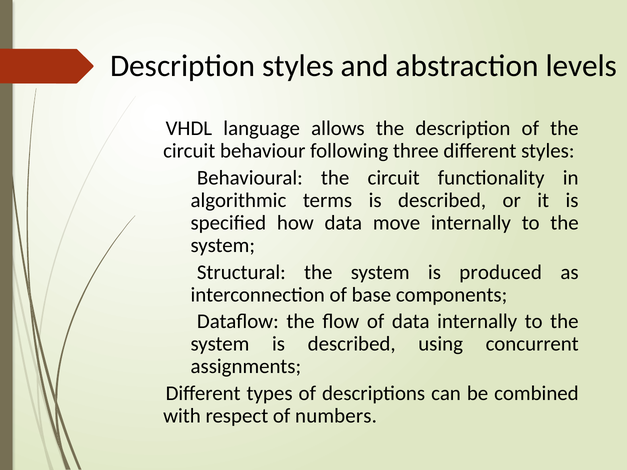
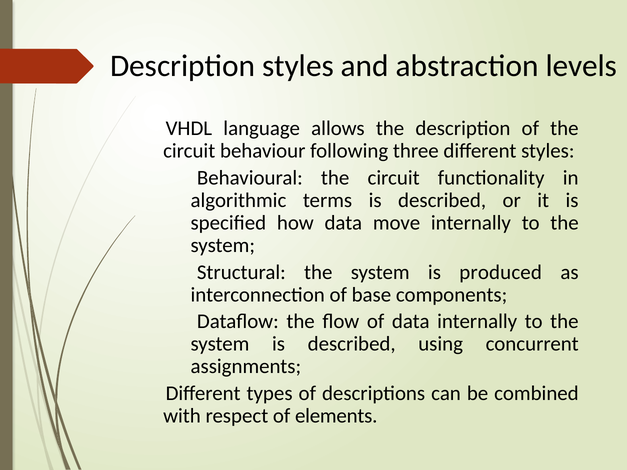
numbers: numbers -> elements
